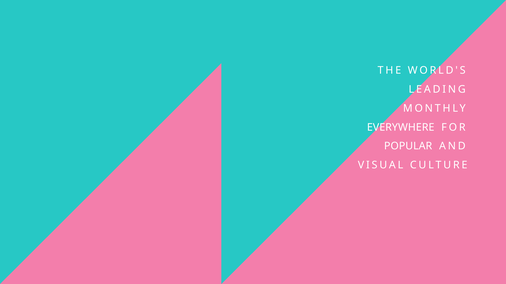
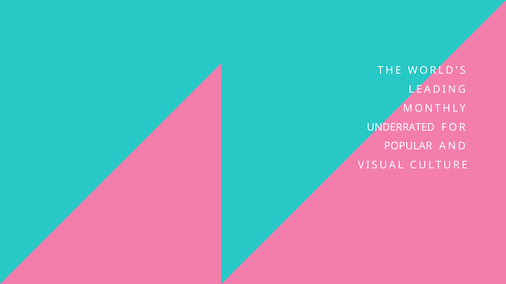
EVERYWHERE: EVERYWHERE -> UNDERRATED
